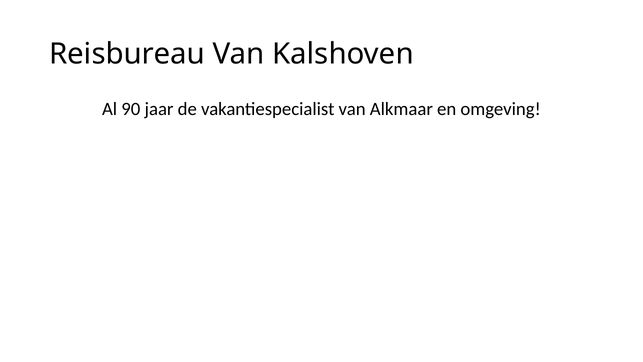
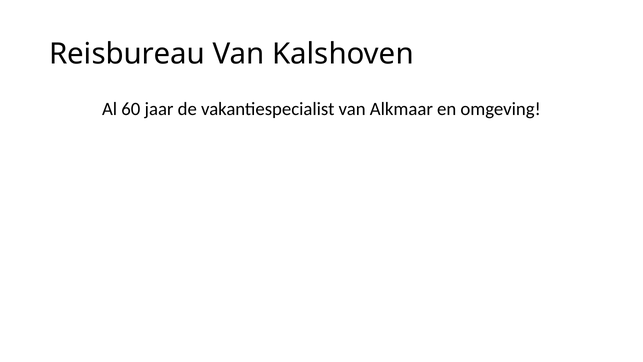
90: 90 -> 60
